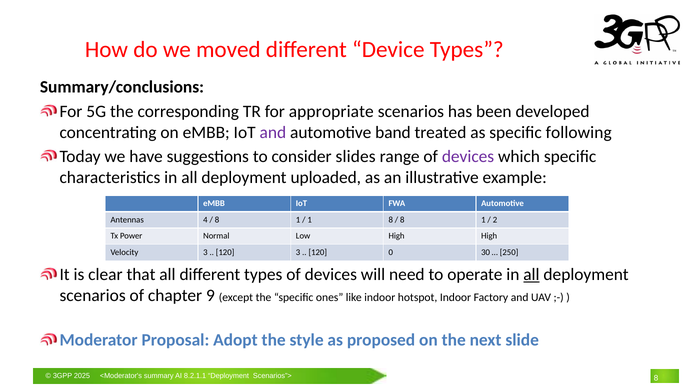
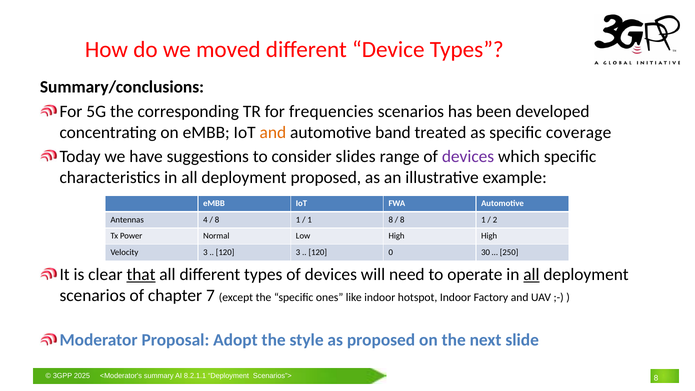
appropriate: appropriate -> frequencies
and at (273, 132) colour: purple -> orange
following: following -> coverage
deployment uploaded: uploaded -> proposed
that underline: none -> present
9: 9 -> 7
